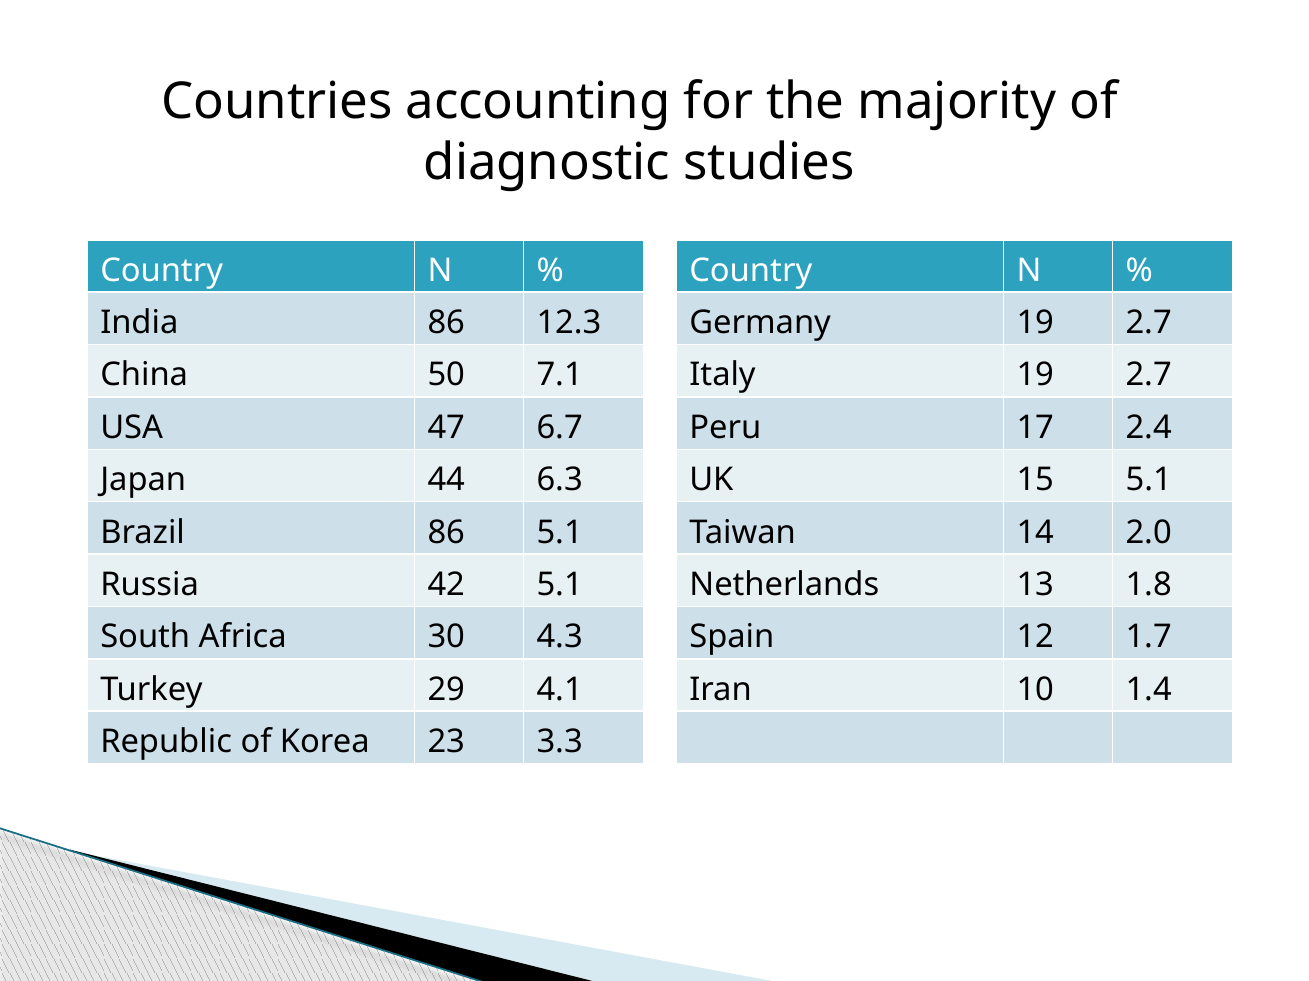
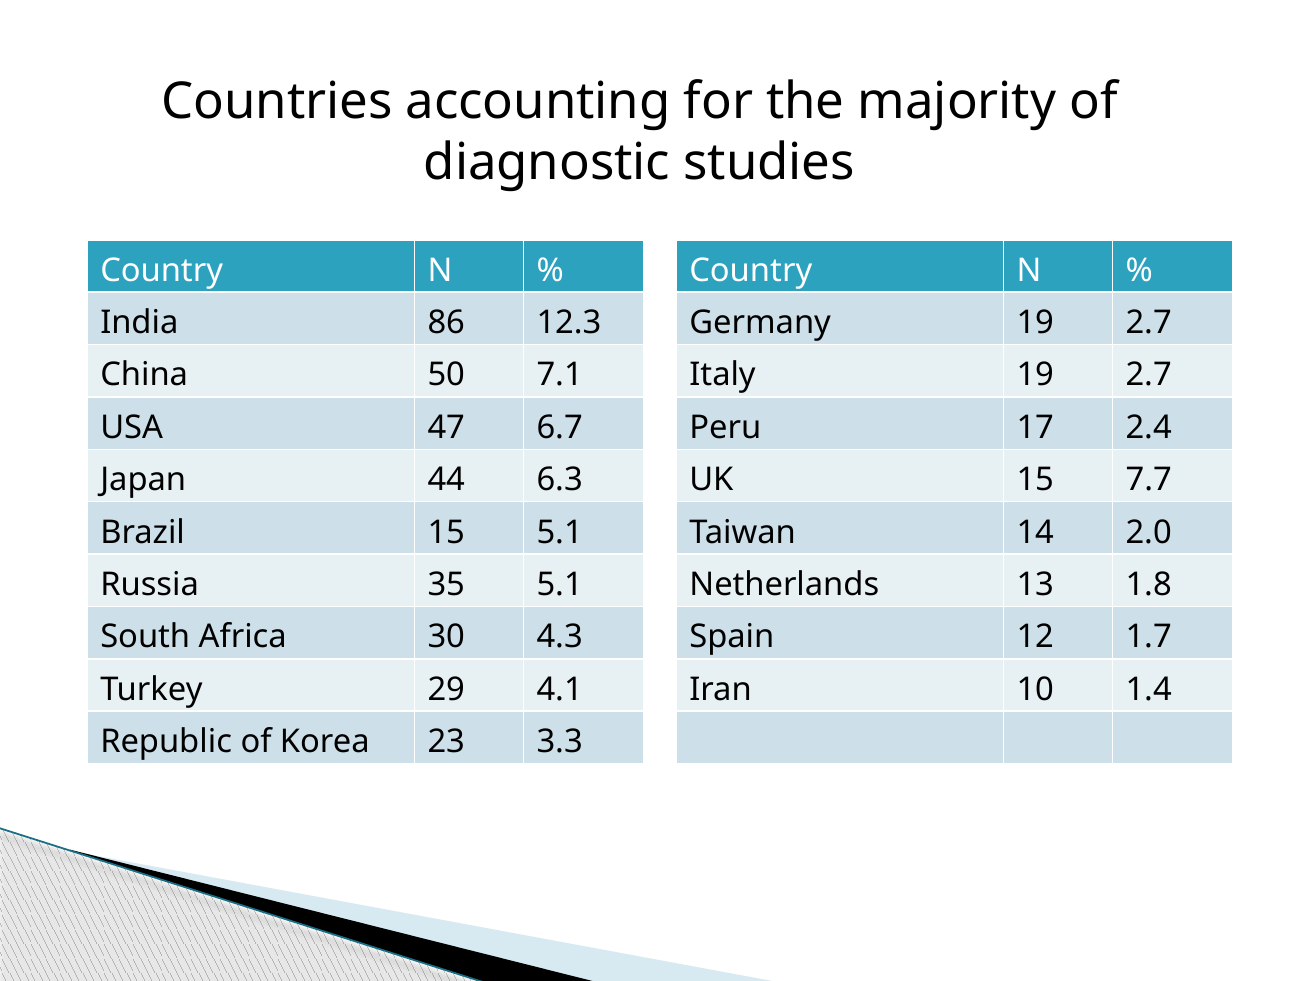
15 5.1: 5.1 -> 7.7
Brazil 86: 86 -> 15
42: 42 -> 35
